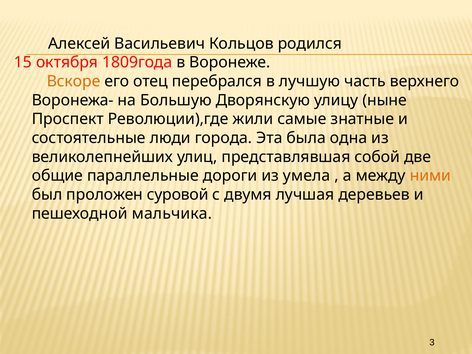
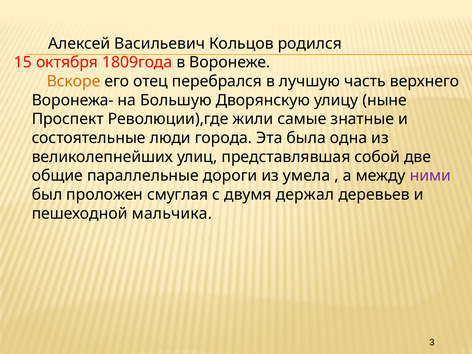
ними colour: orange -> purple
суровой: суровой -> смуглая
лучшая: лучшая -> держал
